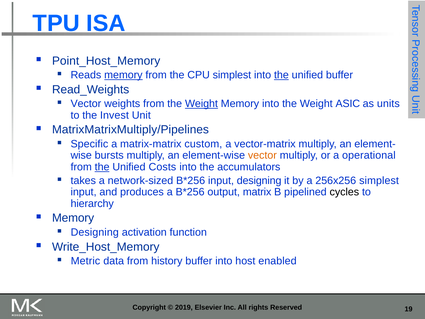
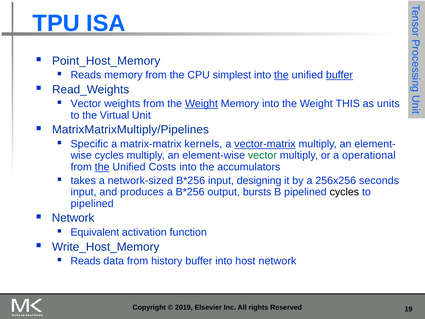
memory at (123, 75) underline: present -> none
buffer at (339, 75) underline: none -> present
ASIC: ASIC -> THIS
Invest: Invest -> Virtual
custom: custom -> kernels
vector-matrix underline: none -> present
bursts at (109, 155): bursts -> cycles
vector at (262, 155) colour: orange -> green
256x256 simplest: simplest -> seconds
matrix: matrix -> bursts
hierarchy at (92, 203): hierarchy -> pipelined
Memory at (73, 218): Memory -> Network
Designing at (95, 232): Designing -> Equivalent
Metric at (85, 261): Metric -> Reads
host enabled: enabled -> network
